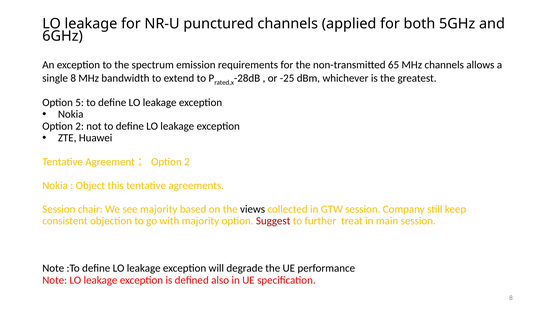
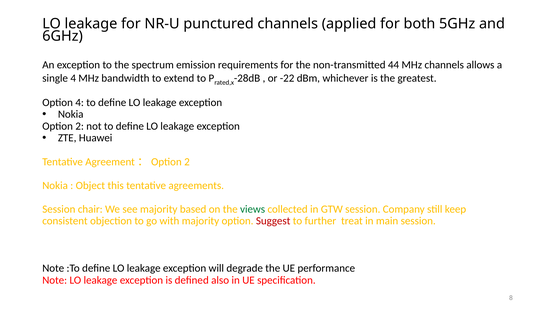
65: 65 -> 44
single 8: 8 -> 4
-25: -25 -> -22
Option 5: 5 -> 4
views colour: black -> green
